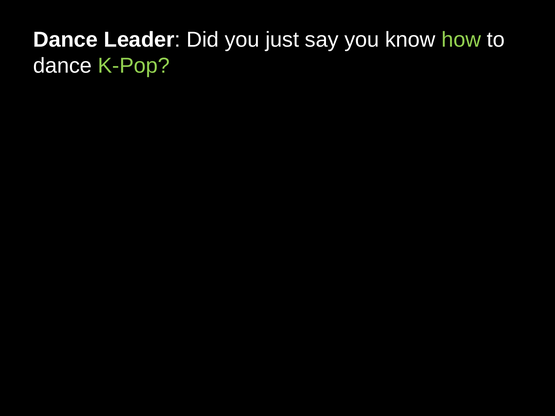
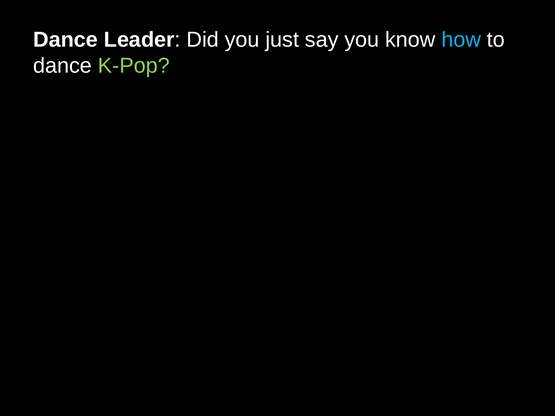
how colour: light green -> light blue
